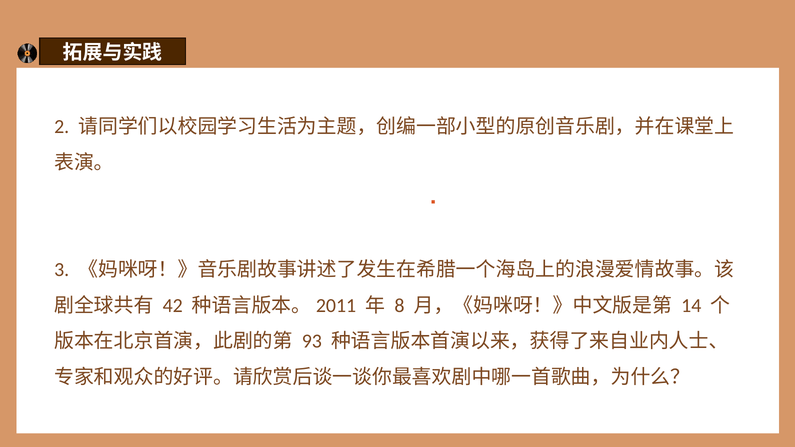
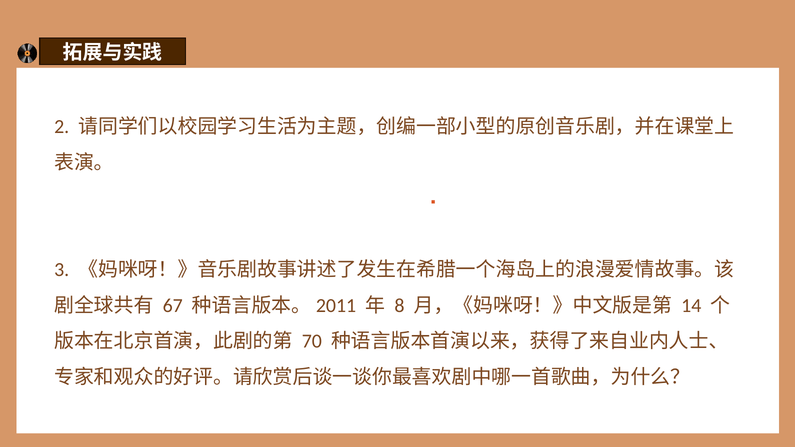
42: 42 -> 67
93: 93 -> 70
